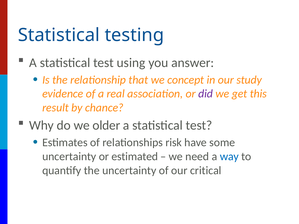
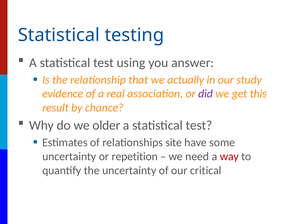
concept: concept -> actually
risk: risk -> site
estimated: estimated -> repetition
way colour: blue -> red
